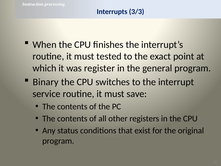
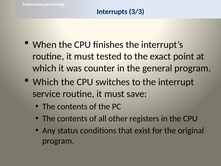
register: register -> counter
Binary at (46, 82): Binary -> Which
